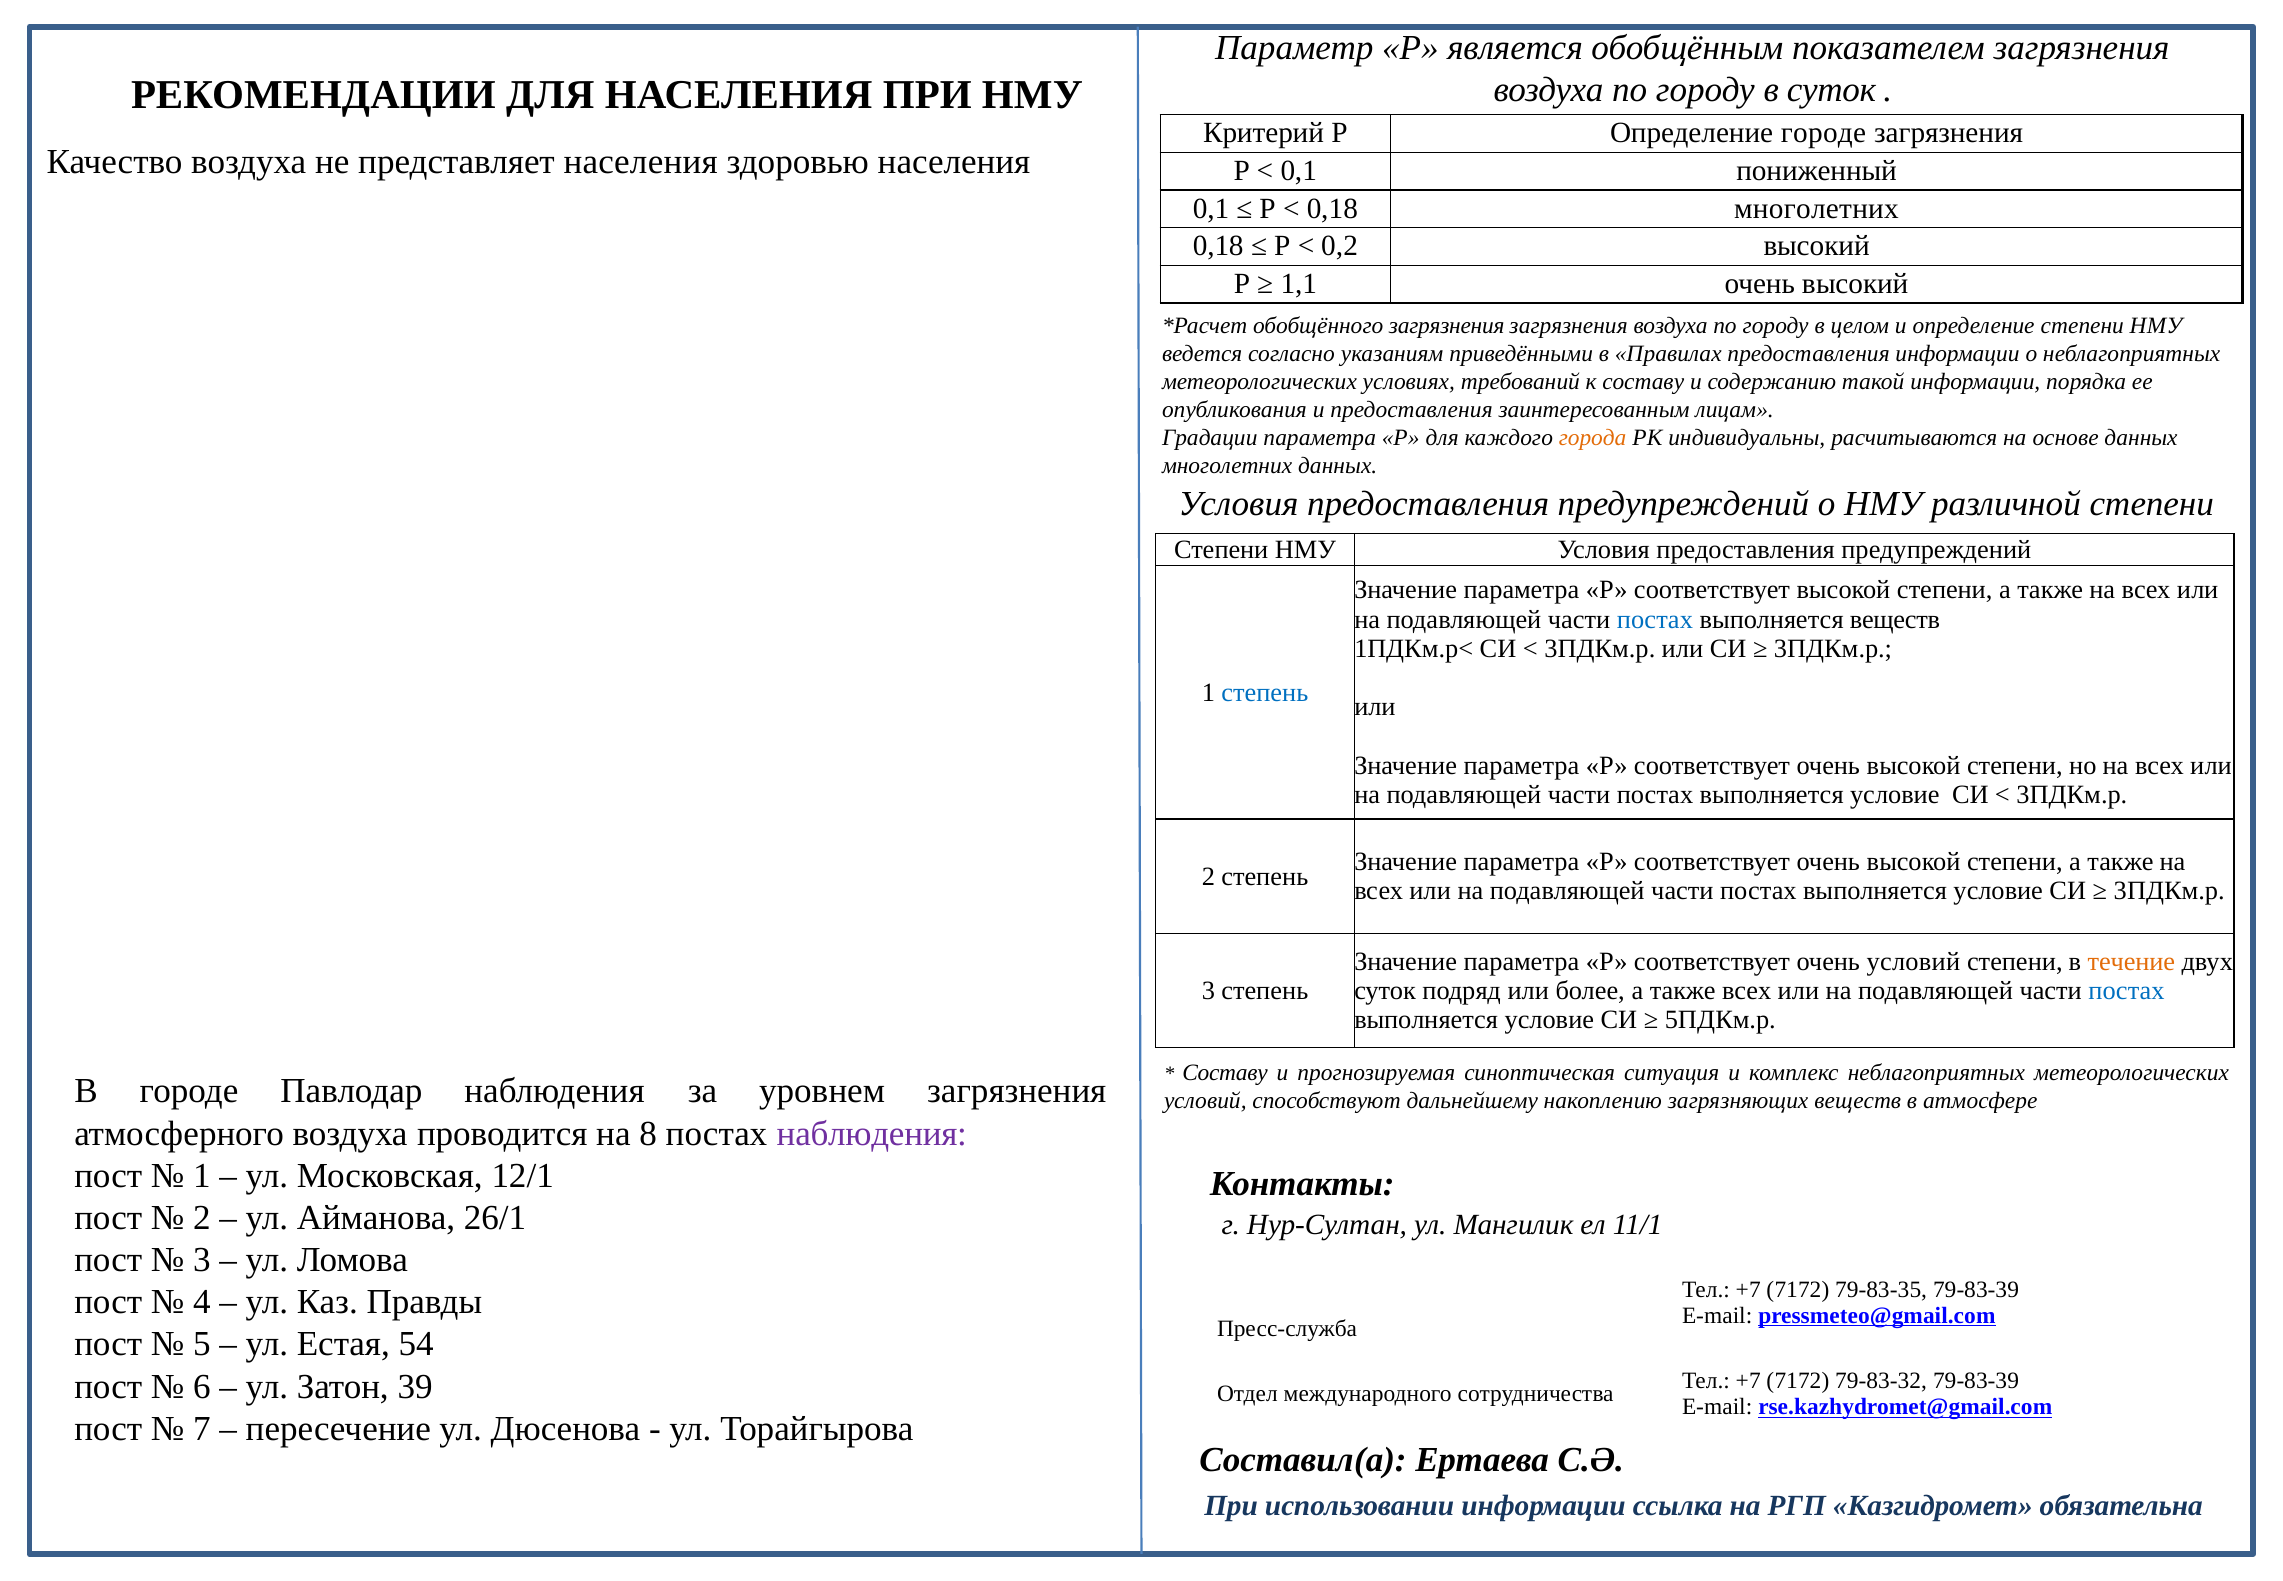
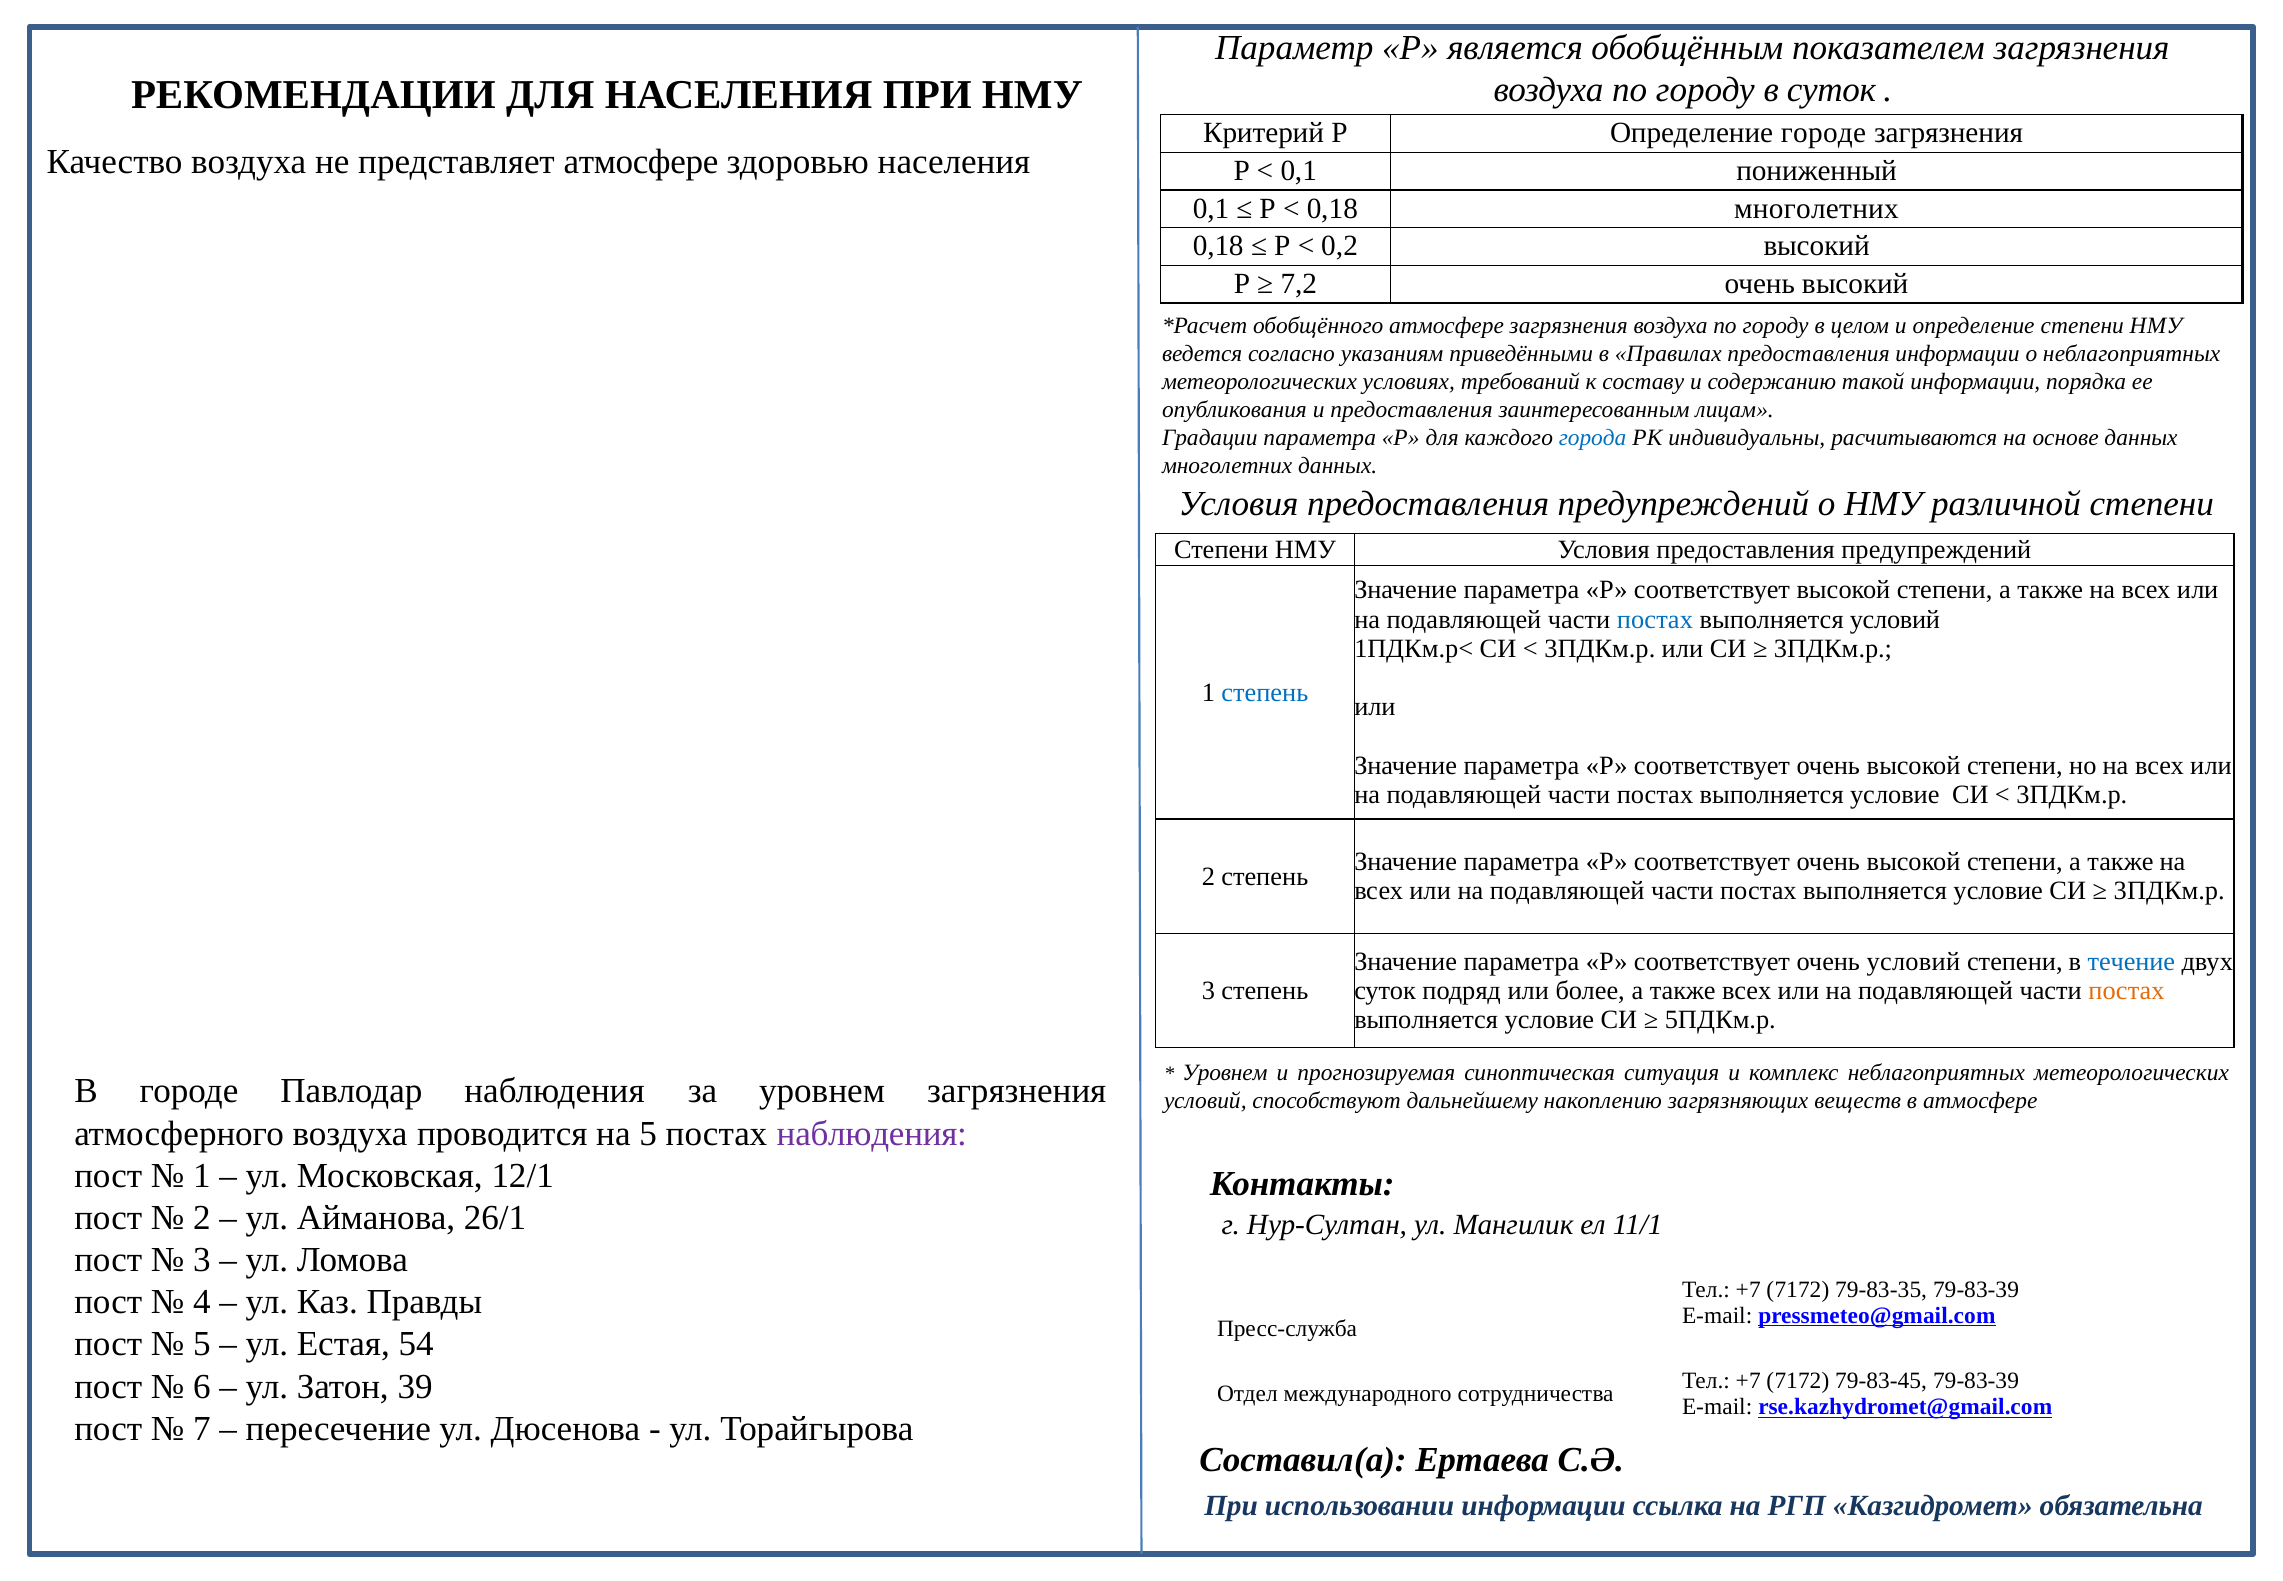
представляет населения: населения -> атмосфере
1,1: 1,1 -> 7,2
обобщённого загрязнения: загрязнения -> атмосфере
города colour: orange -> blue
выполняется веществ: веществ -> условий
течение colour: orange -> blue
постах at (2126, 990) colour: blue -> orange
Составу at (1225, 1073): Составу -> Уровнем
на 8: 8 -> 5
79-83-32: 79-83-32 -> 79-83-45
